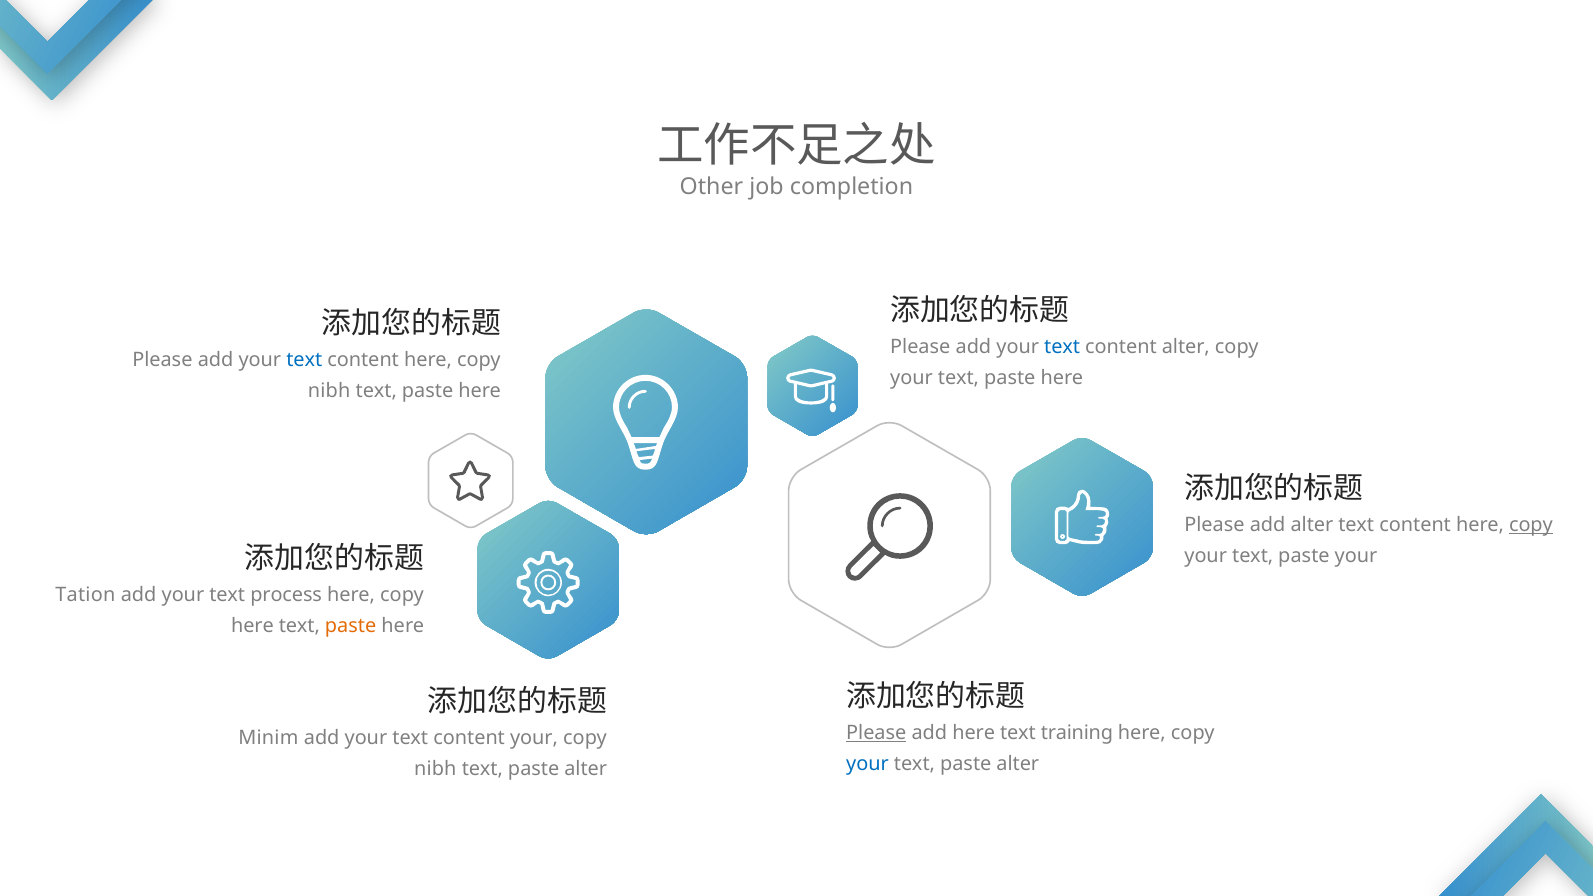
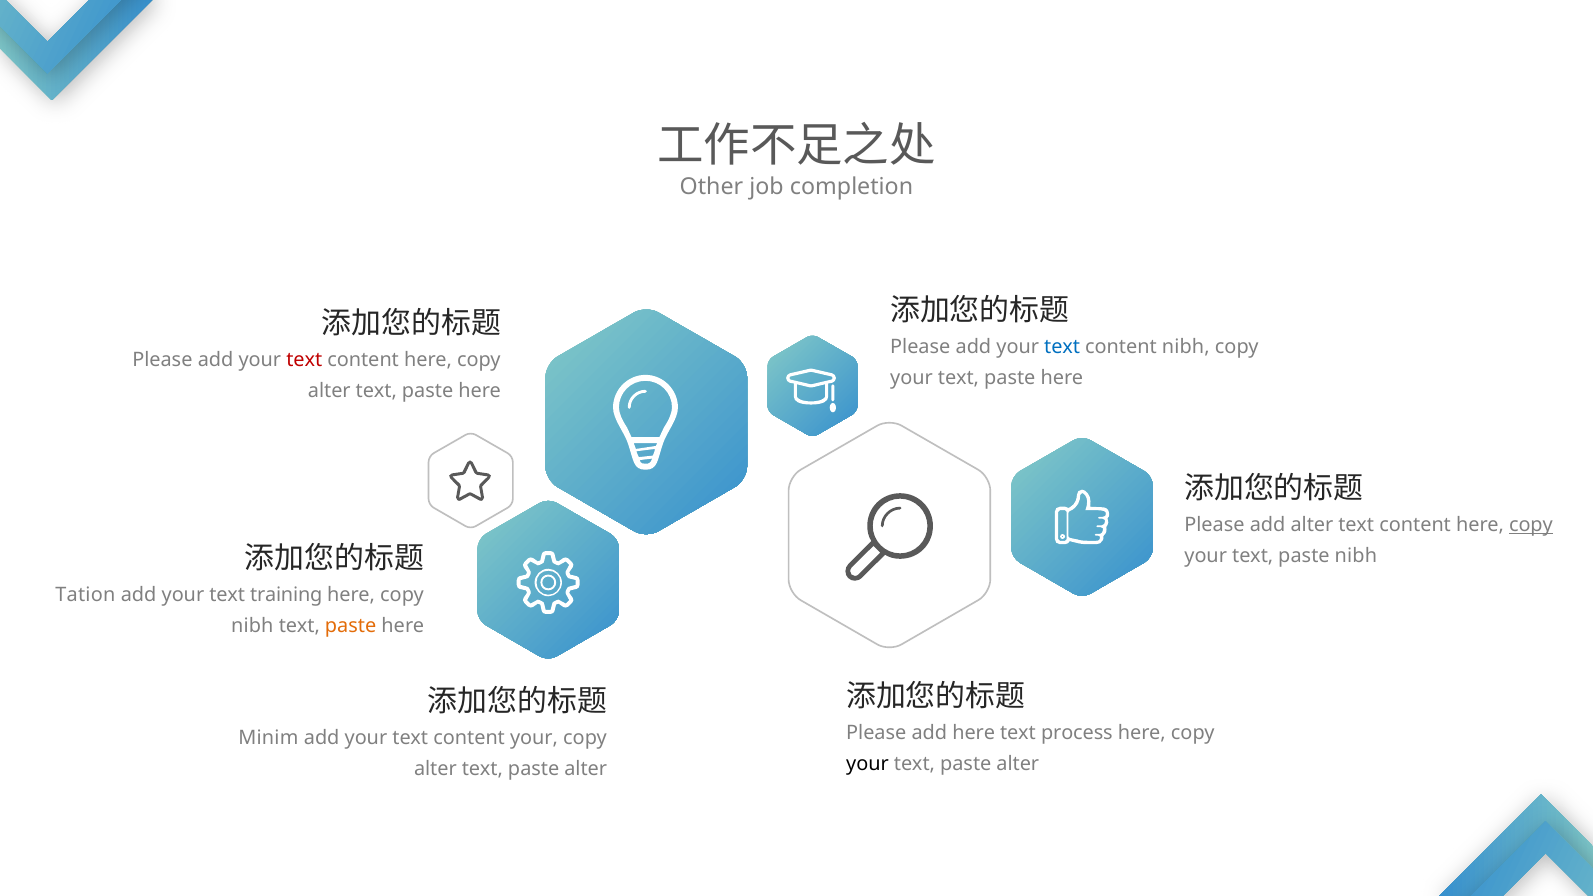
content alter: alter -> nibh
text at (304, 360) colour: blue -> red
nibh at (329, 391): nibh -> alter
paste your: your -> nibh
process: process -> training
here at (252, 626): here -> nibh
Please at (876, 733) underline: present -> none
training: training -> process
your at (867, 764) colour: blue -> black
nibh at (435, 769): nibh -> alter
